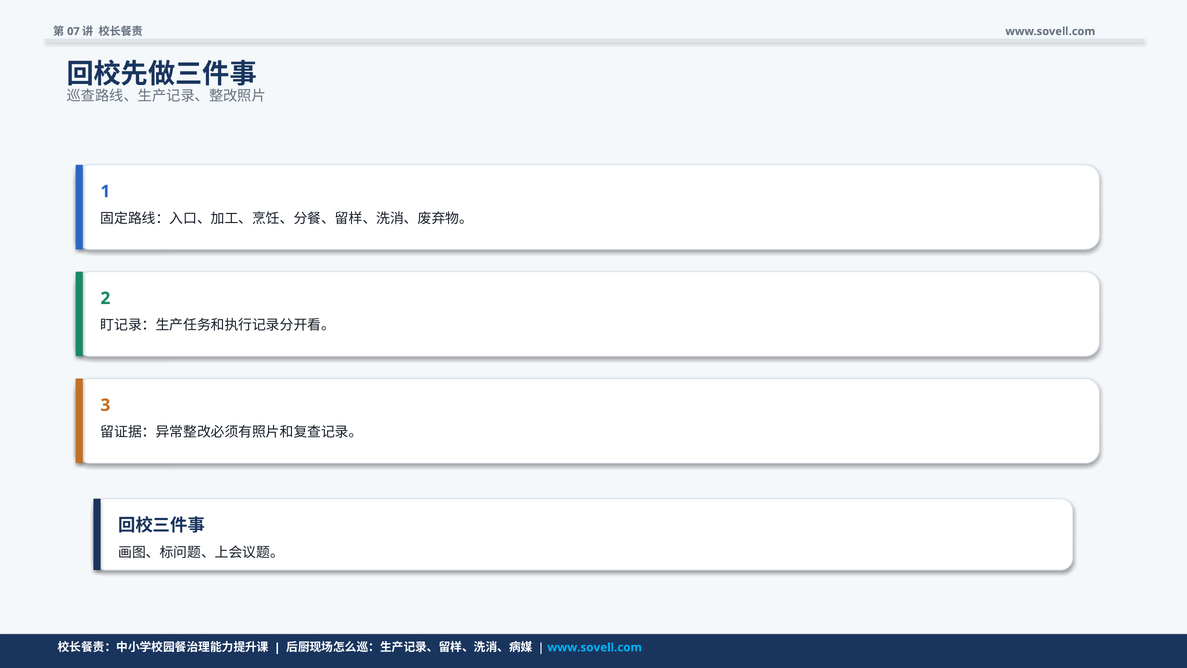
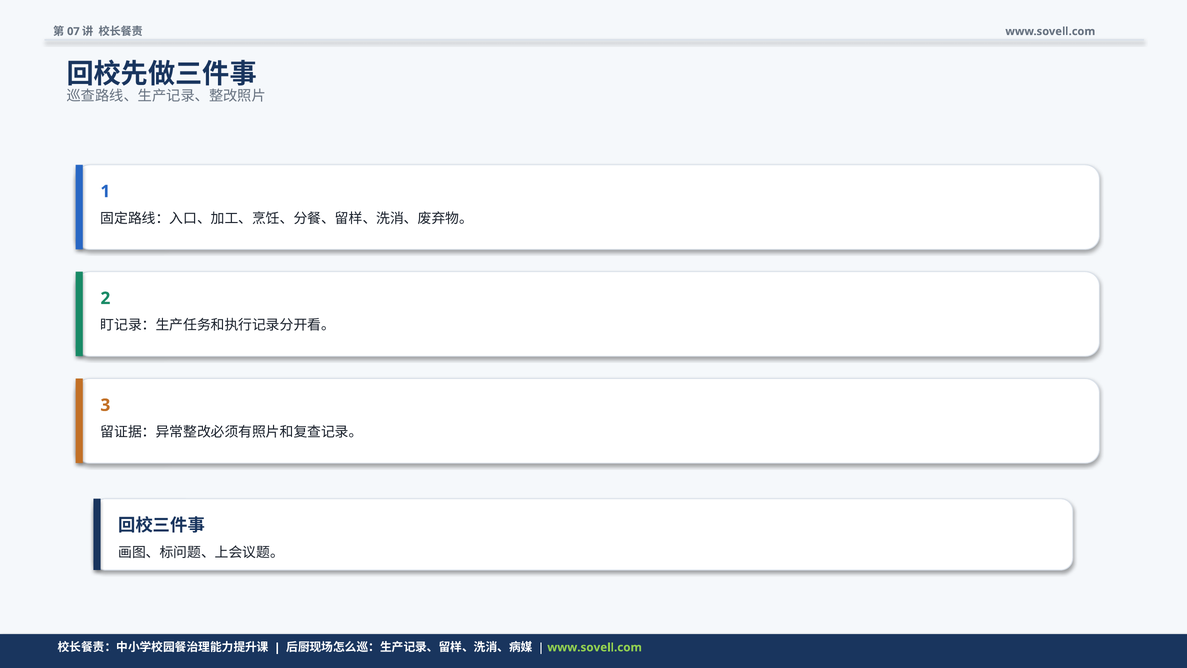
www.sovell.com at (595, 647) colour: light blue -> light green
